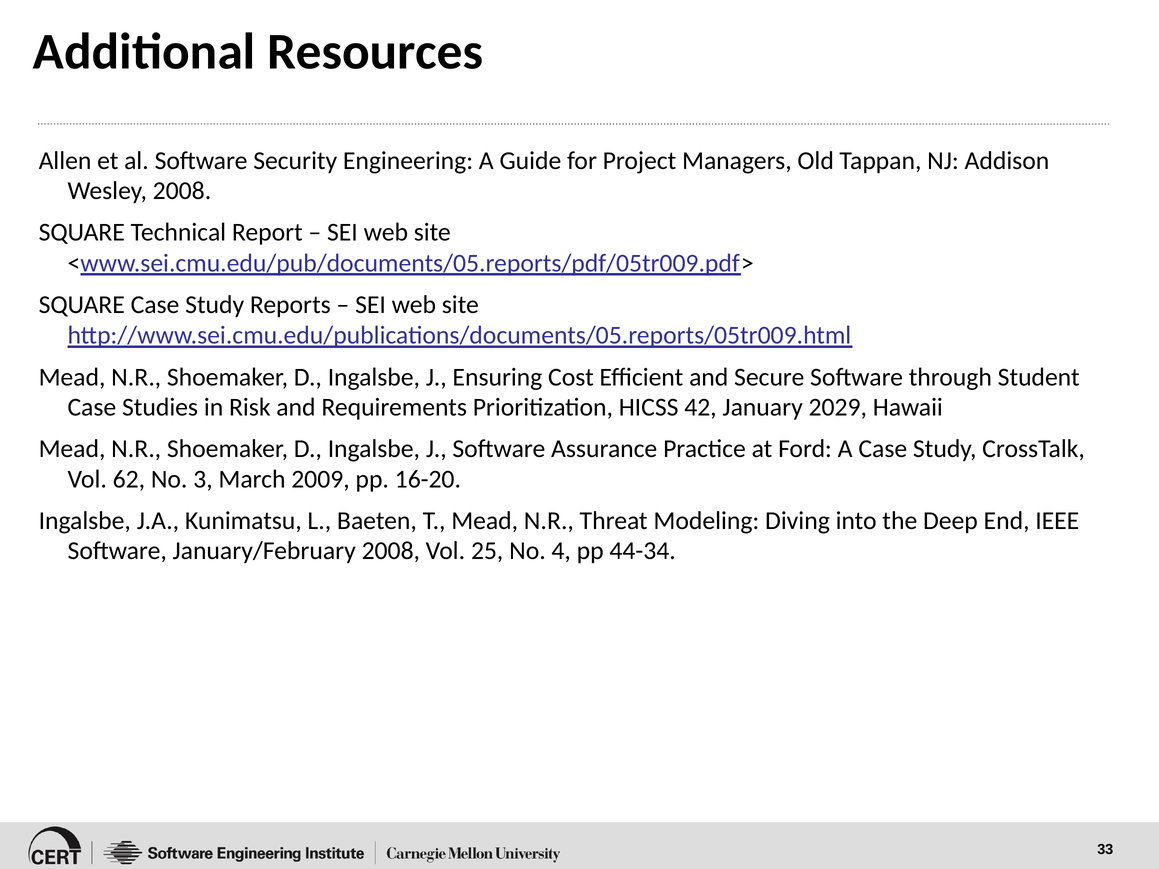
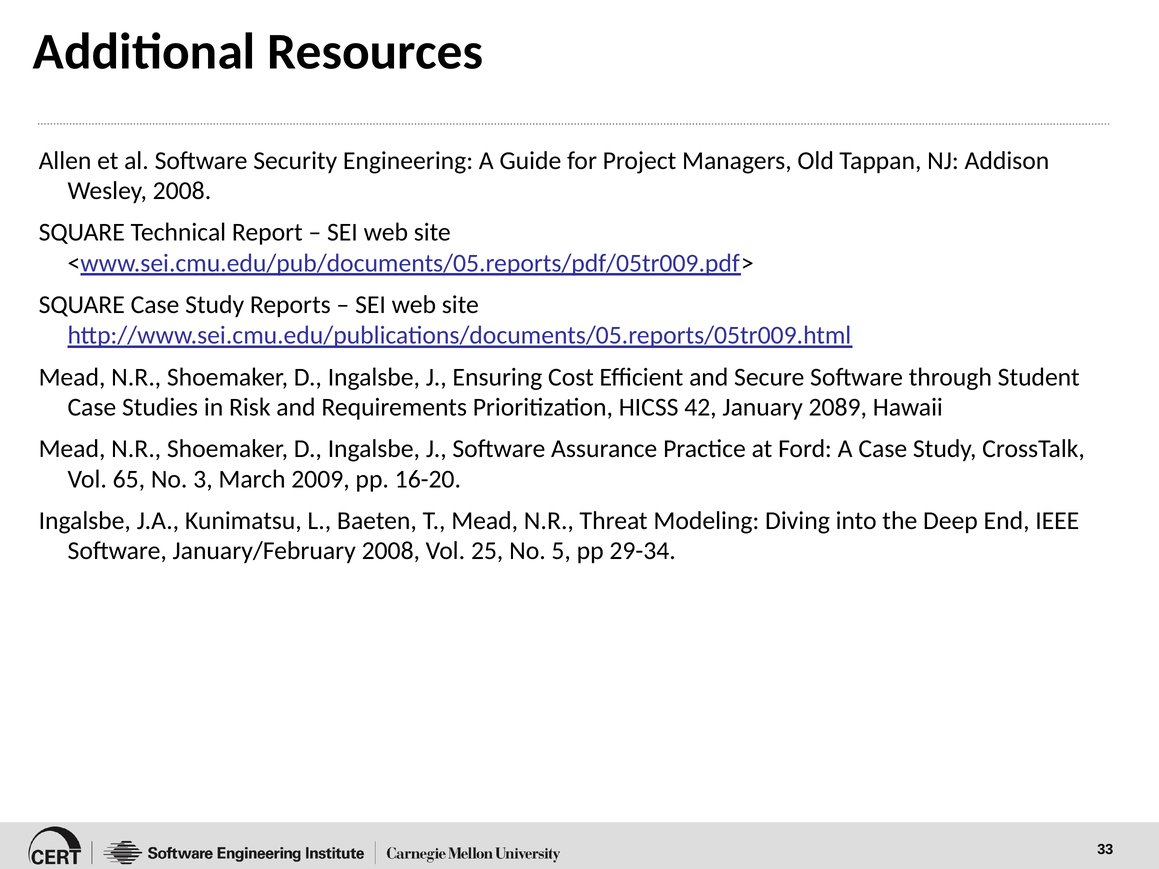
2029: 2029 -> 2089
62: 62 -> 65
4: 4 -> 5
44-34: 44-34 -> 29-34
